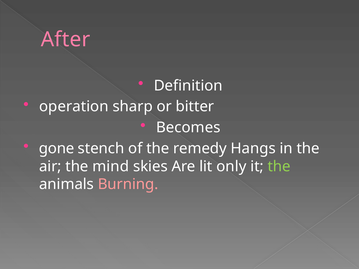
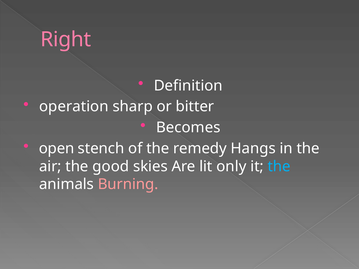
After: After -> Right
gone: gone -> open
mind: mind -> good
the at (279, 166) colour: light green -> light blue
